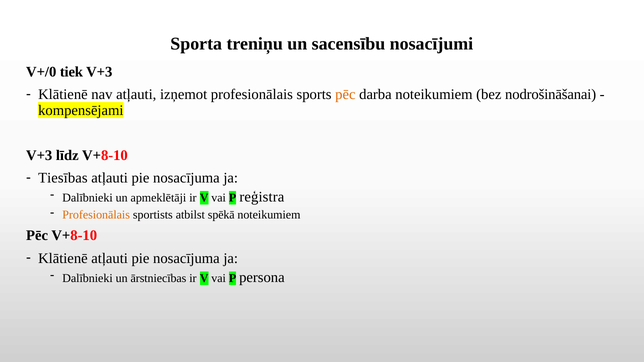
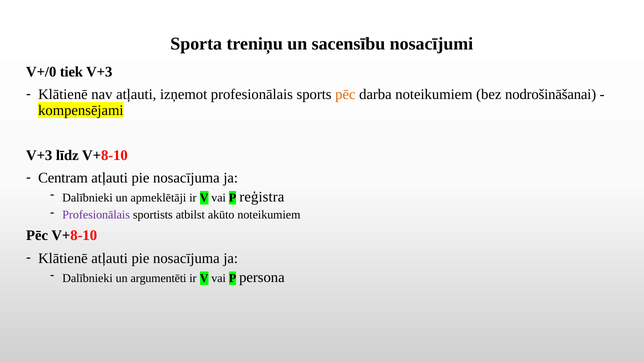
Tiesības: Tiesības -> Centram
Profesionālais at (96, 215) colour: orange -> purple
spēkā: spēkā -> akūto
ārstniecības: ārstniecības -> argumentēti
